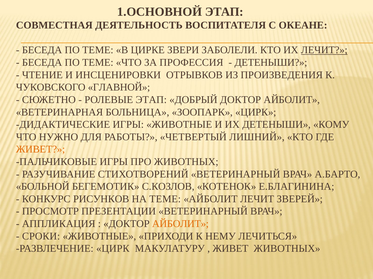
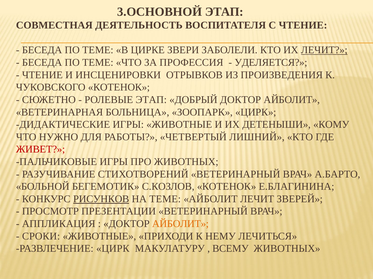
1.ОСНОВНОЙ: 1.ОСНОВНОЙ -> 3.ОСНОВНОЙ
С ОКЕАНЕ: ОКЕАНЕ -> ЧТЕНИЕ
ДЕТЕНЫШИ at (271, 63): ДЕТЕНЫШИ -> УДЕЛЯЕТСЯ
ЧУКОВСКОГО ГЛАВНОЙ: ГЛАВНОЙ -> КОТЕНОК
ЖИВЕТ at (40, 150) colour: orange -> red
РИСУНКОВ underline: none -> present
ЖИВЕТ at (230, 249): ЖИВЕТ -> ВСЕМУ
